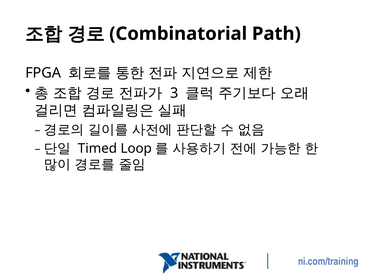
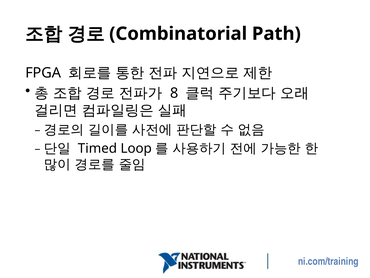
3: 3 -> 8
